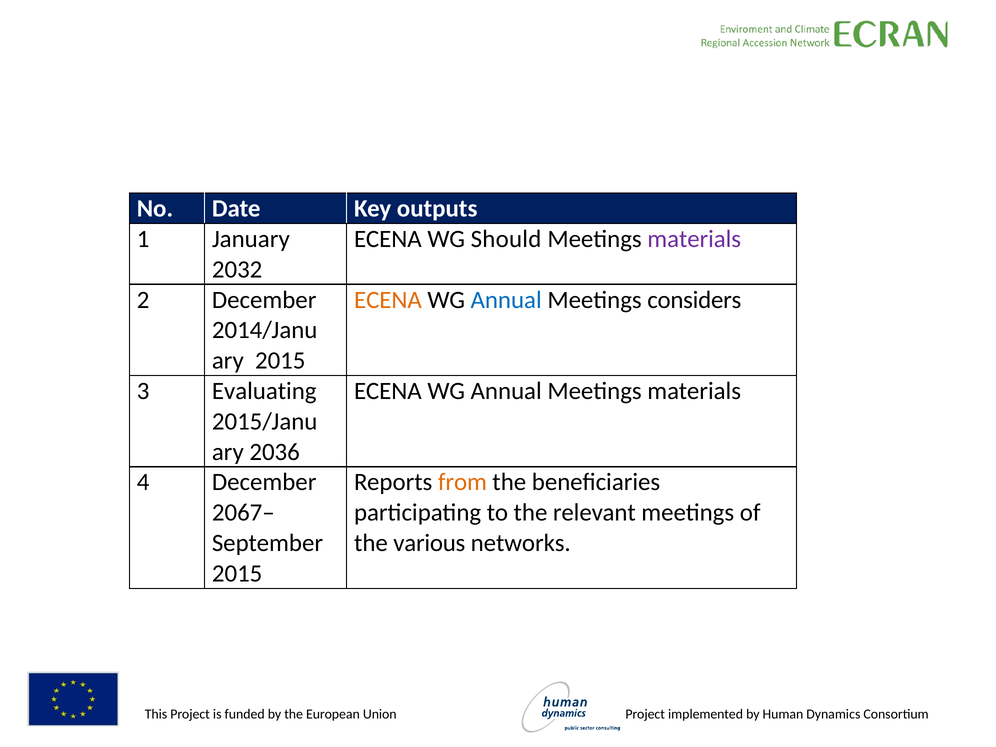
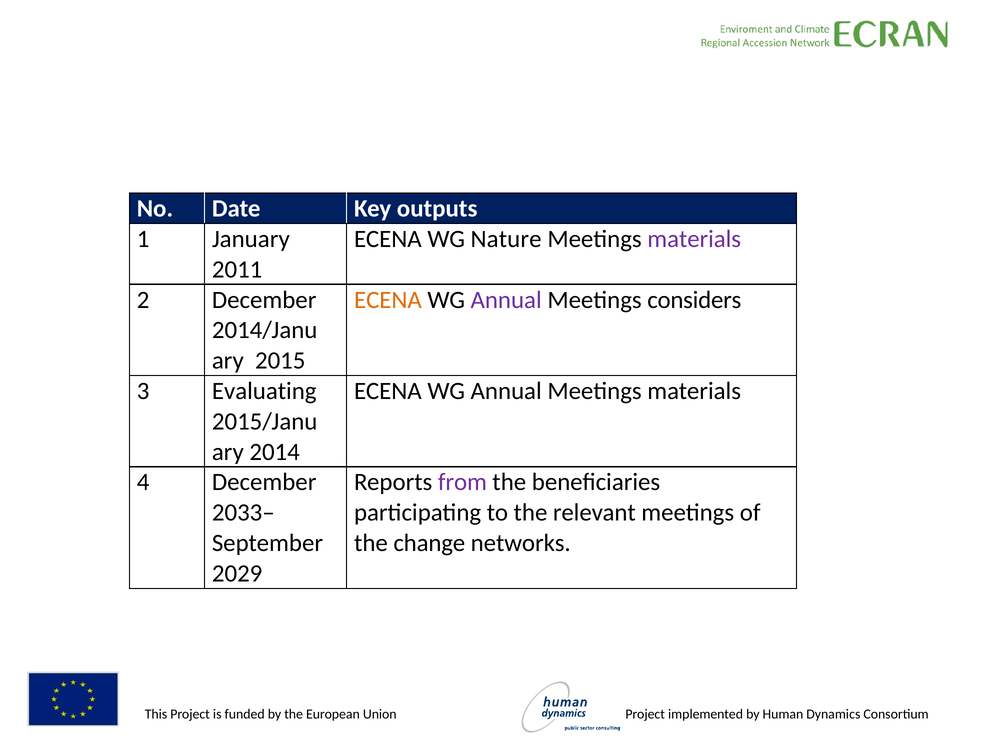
Should: Should -> Nature
2032: 2032 -> 2011
Annual at (506, 300) colour: blue -> purple
2036: 2036 -> 2014
from colour: orange -> purple
2067–: 2067– -> 2033–
various: various -> change
2015 at (237, 573): 2015 -> 2029
